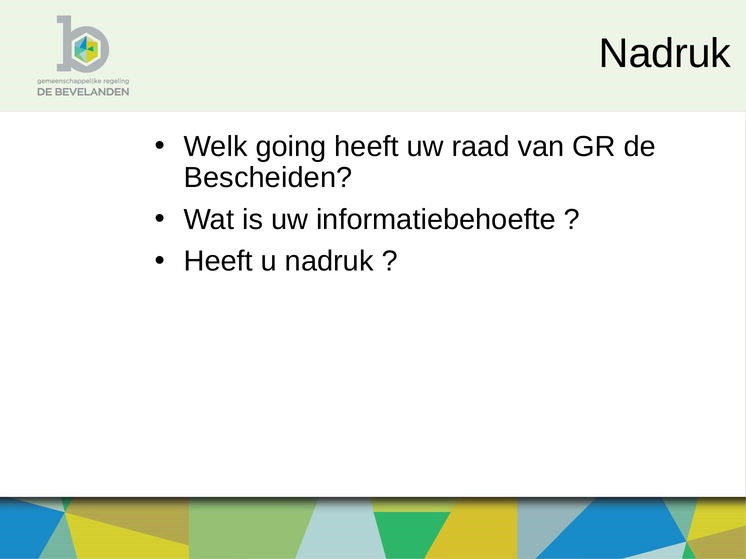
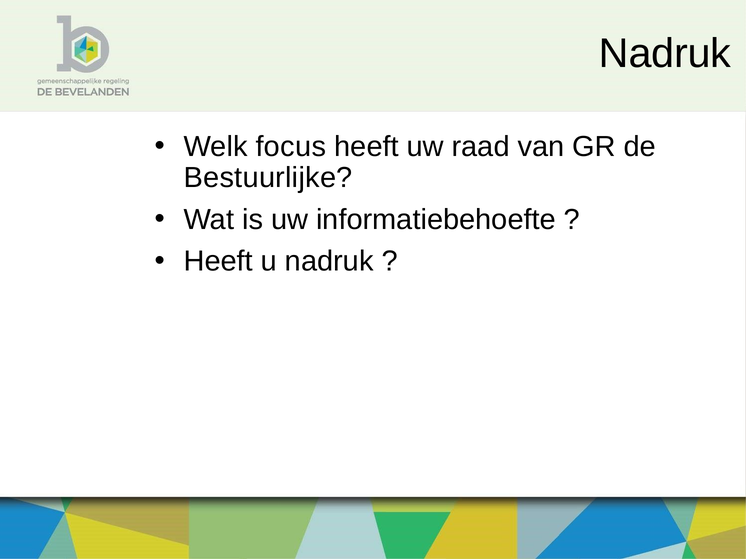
going: going -> focus
Bescheiden: Bescheiden -> Bestuurlijke
